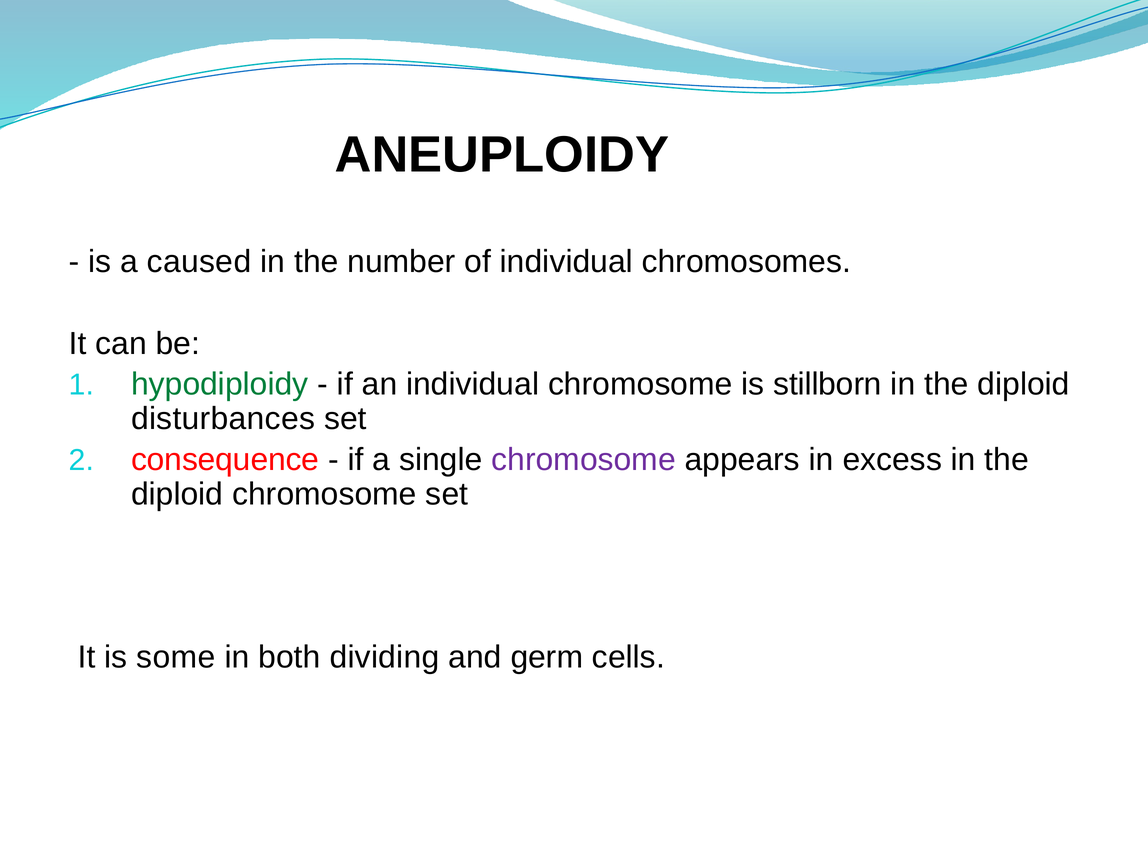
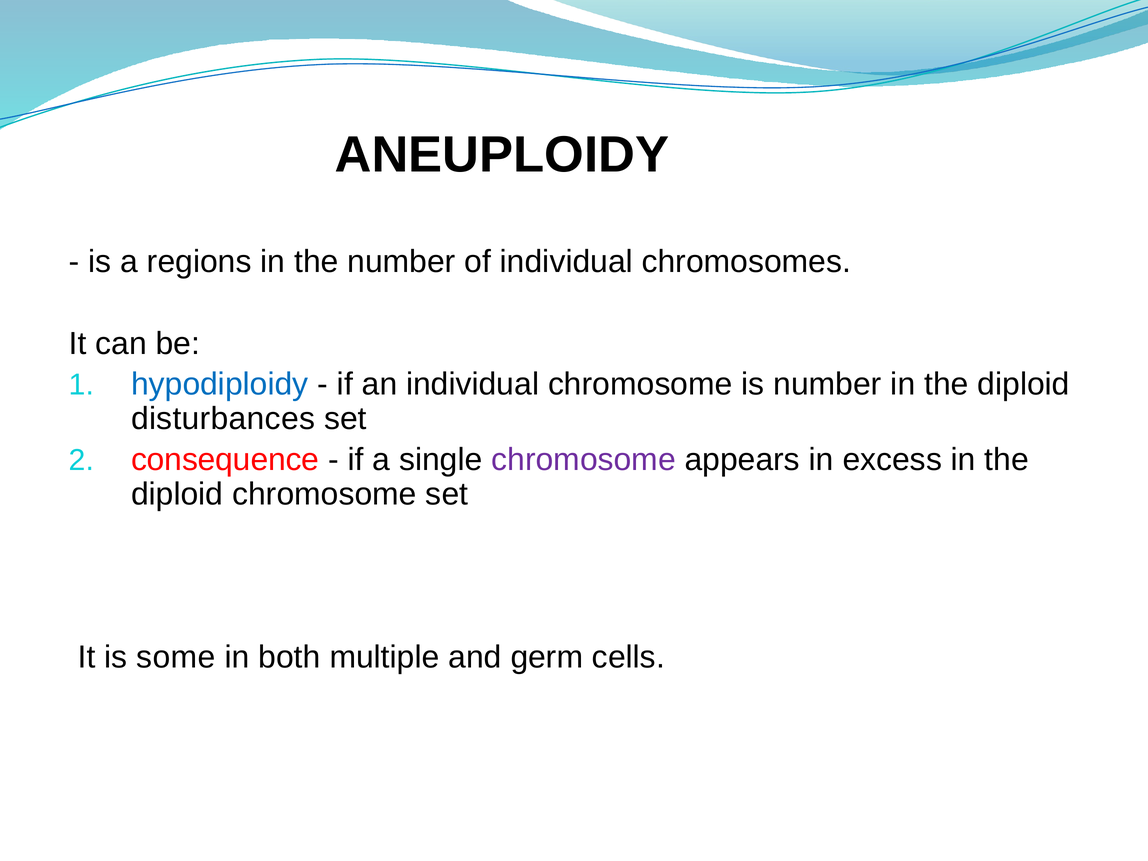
caused: caused -> regions
hypodiploidy colour: green -> blue
is stillborn: stillborn -> number
dividing: dividing -> multiple
